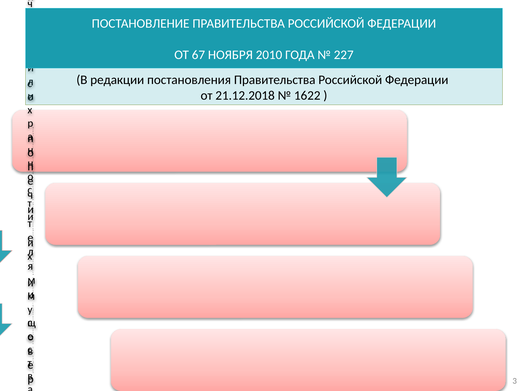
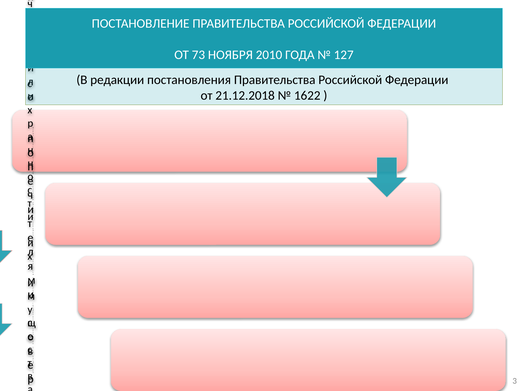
67: 67 -> 73
227: 227 -> 127
